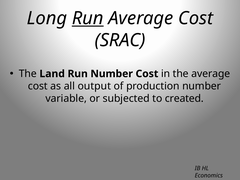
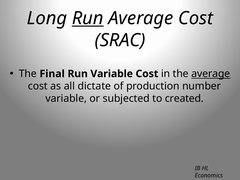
Land: Land -> Final
Run Number: Number -> Variable
average at (211, 74) underline: none -> present
output: output -> dictate
